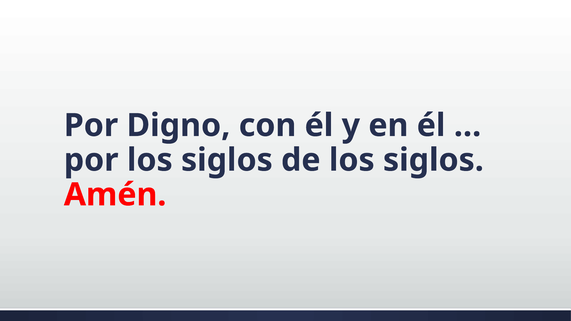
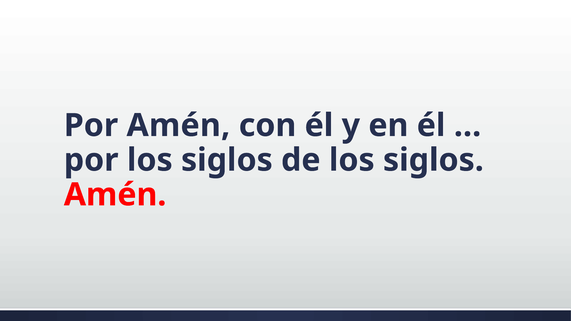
Por Digno: Digno -> Amén
